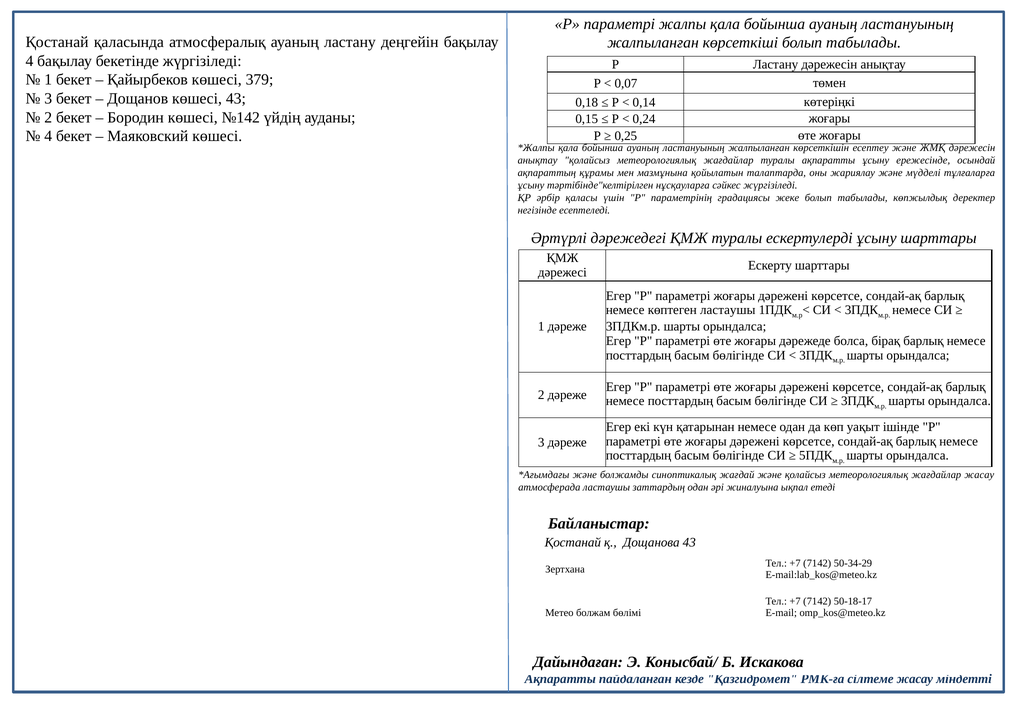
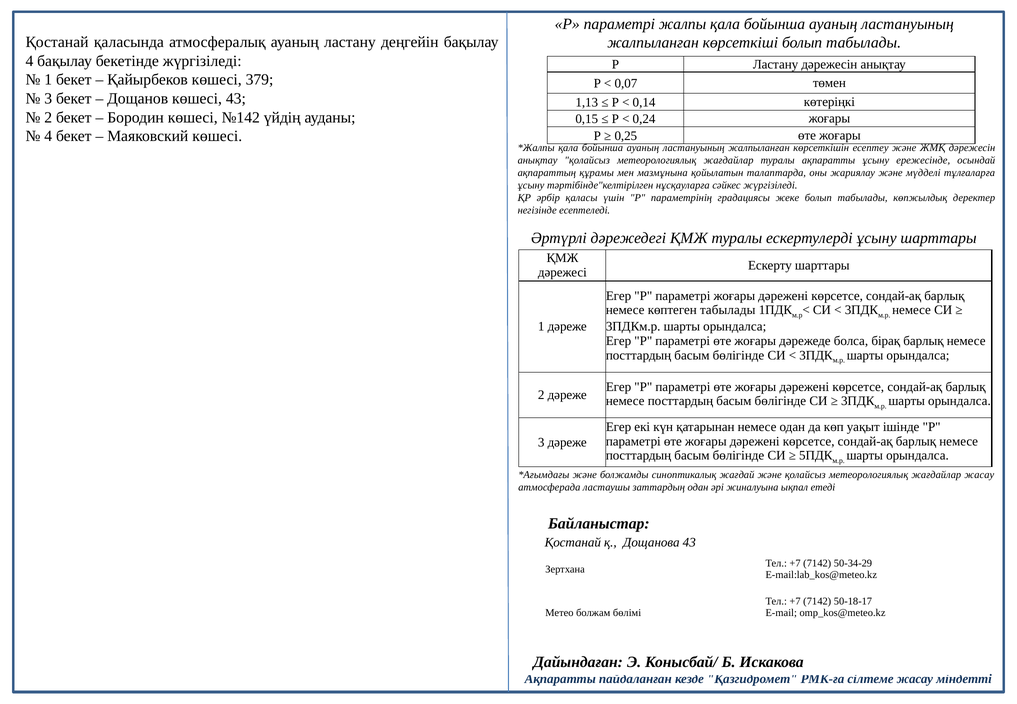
0,18: 0,18 -> 1,13
көптеген ластаушы: ластаушы -> табылады
